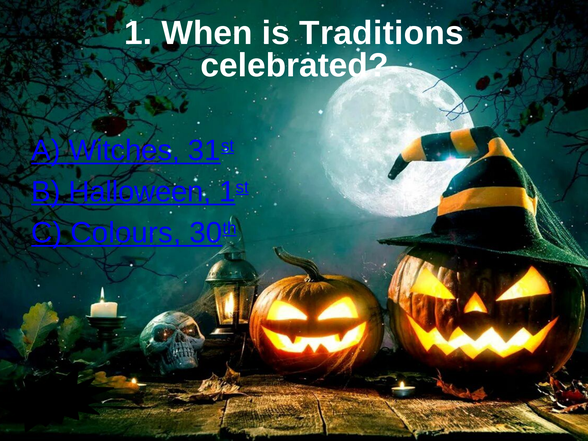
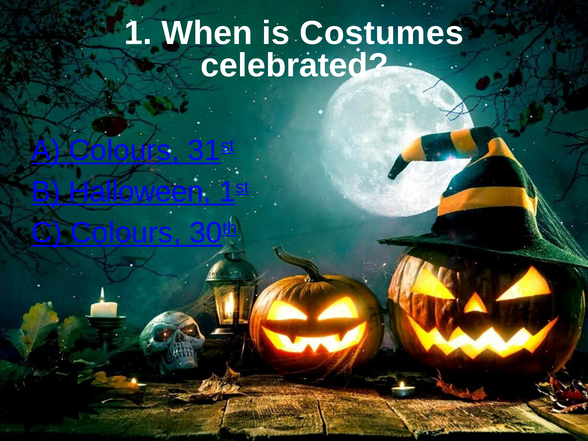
Traditions: Traditions -> Costumes
A Witches: Witches -> Colours
